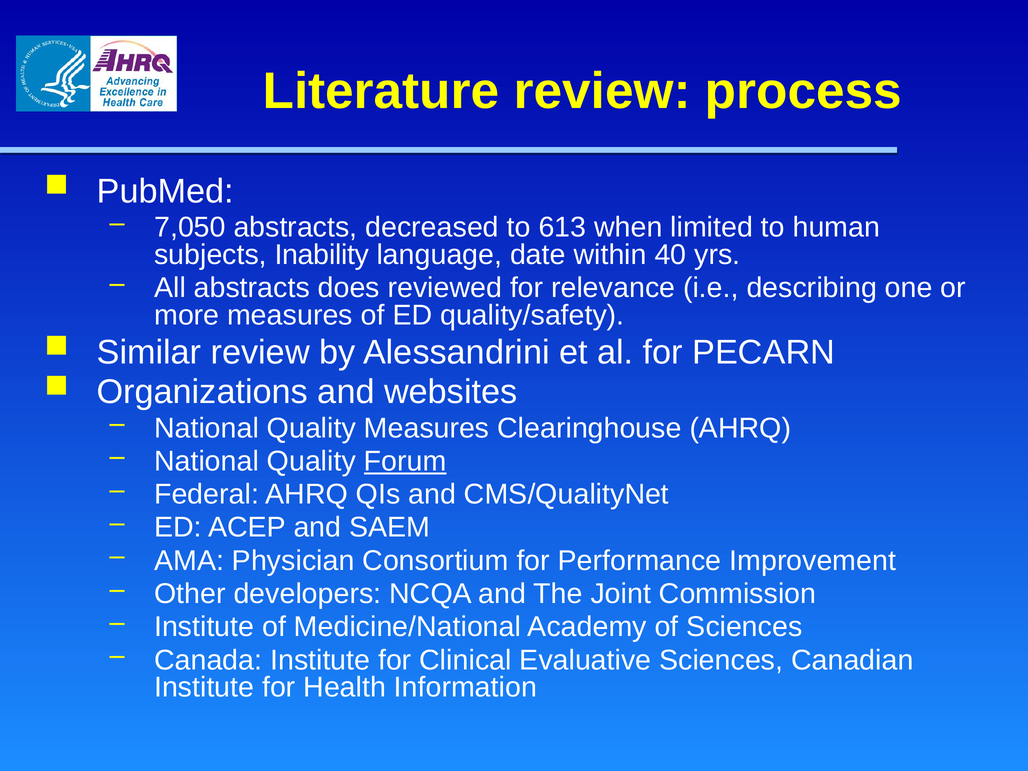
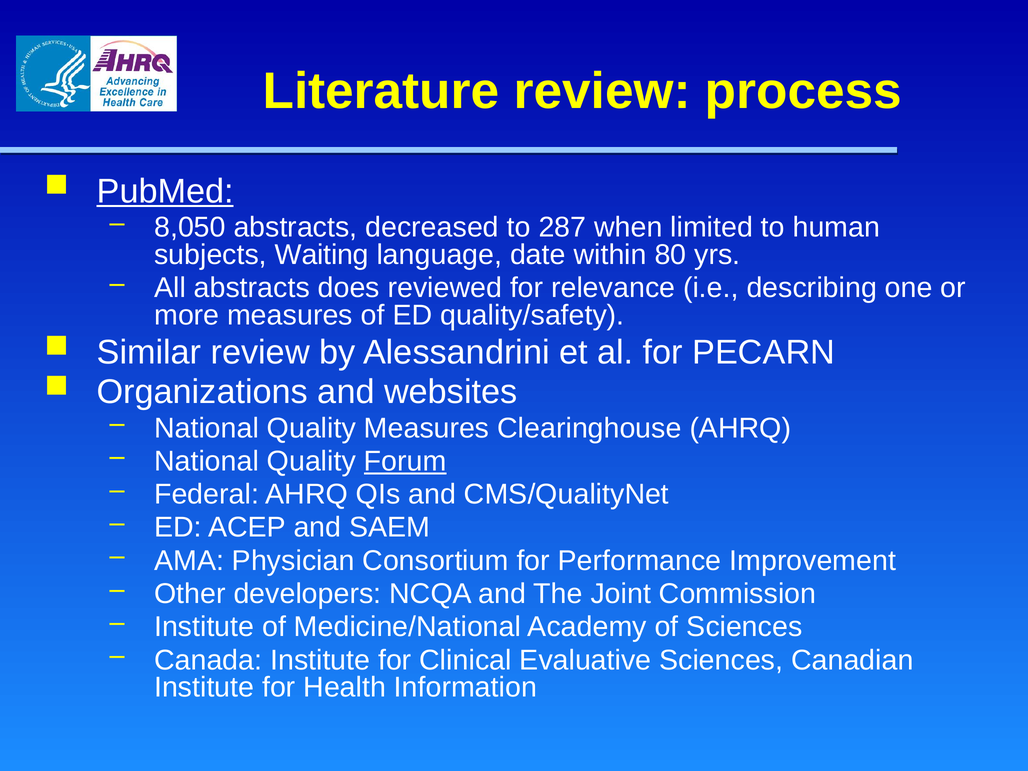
PubMed underline: none -> present
7,050: 7,050 -> 8,050
613: 613 -> 287
Inability: Inability -> Waiting
40: 40 -> 80
